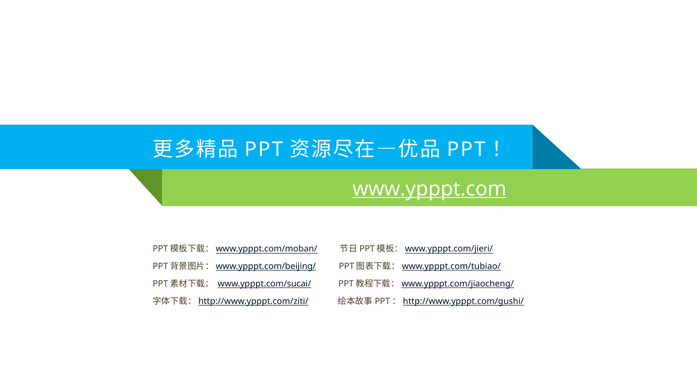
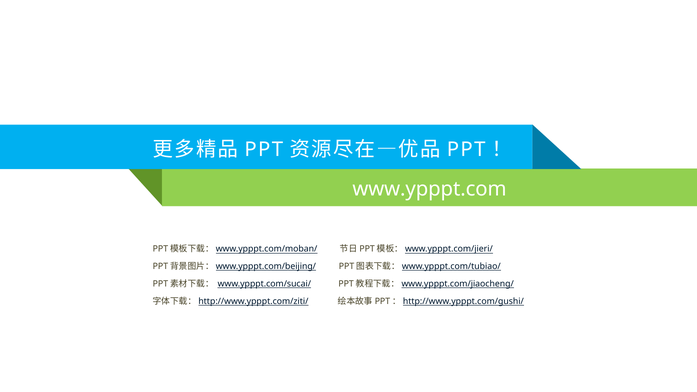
www.ypppt.com underline: present -> none
